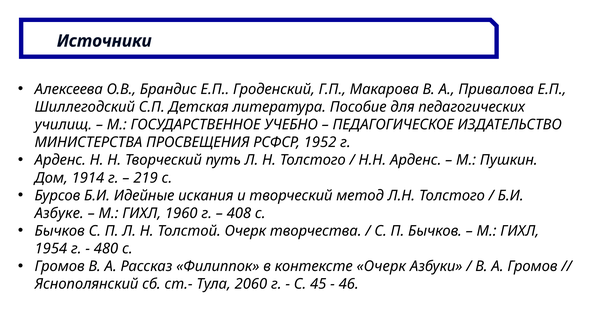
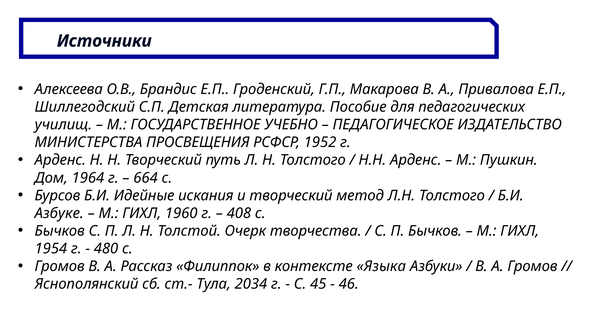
1914: 1914 -> 1964
219: 219 -> 664
контексте Очерк: Очерк -> Языка
2060: 2060 -> 2034
